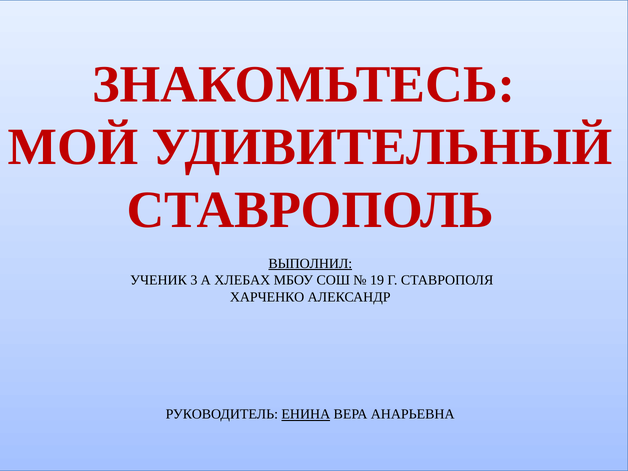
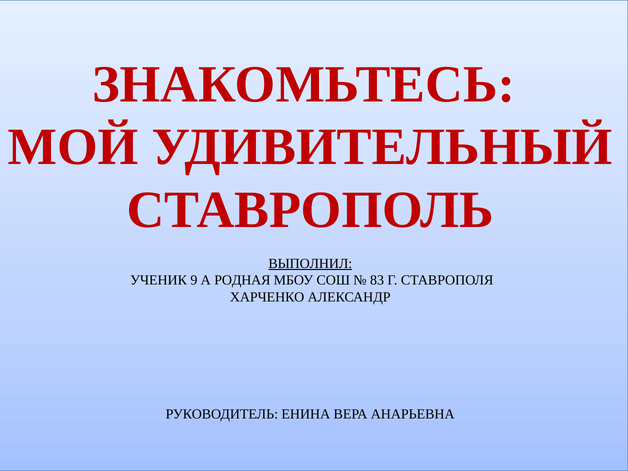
3: 3 -> 9
ХЛЕБАХ: ХЛЕБАХ -> РОДНАЯ
19: 19 -> 83
ЕНИНА underline: present -> none
